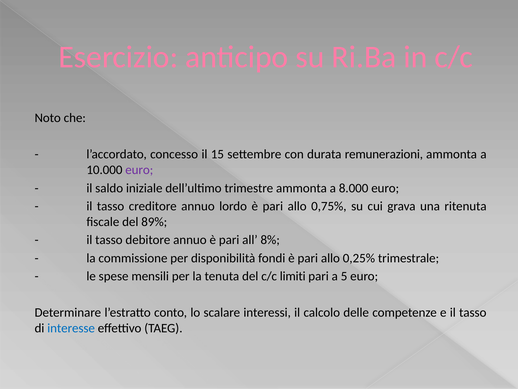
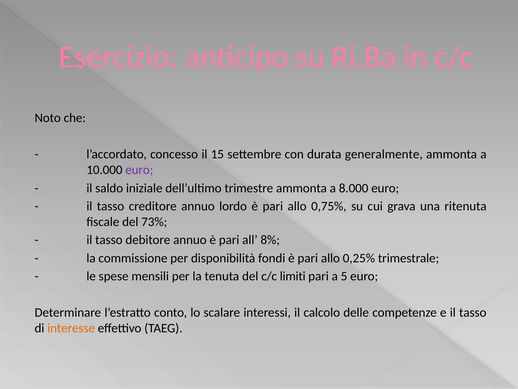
remunerazioni: remunerazioni -> generalmente
89%: 89% -> 73%
interesse colour: blue -> orange
